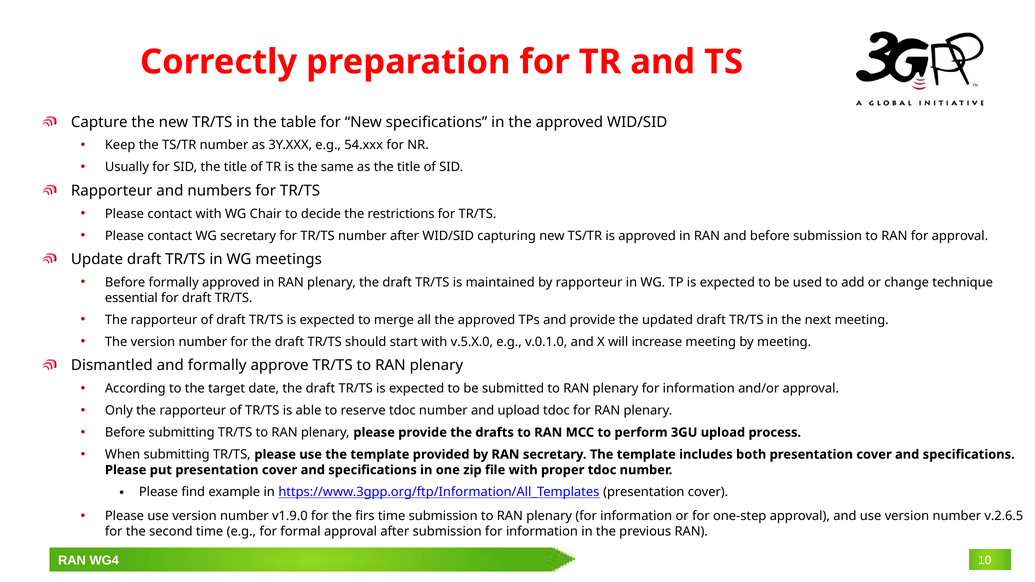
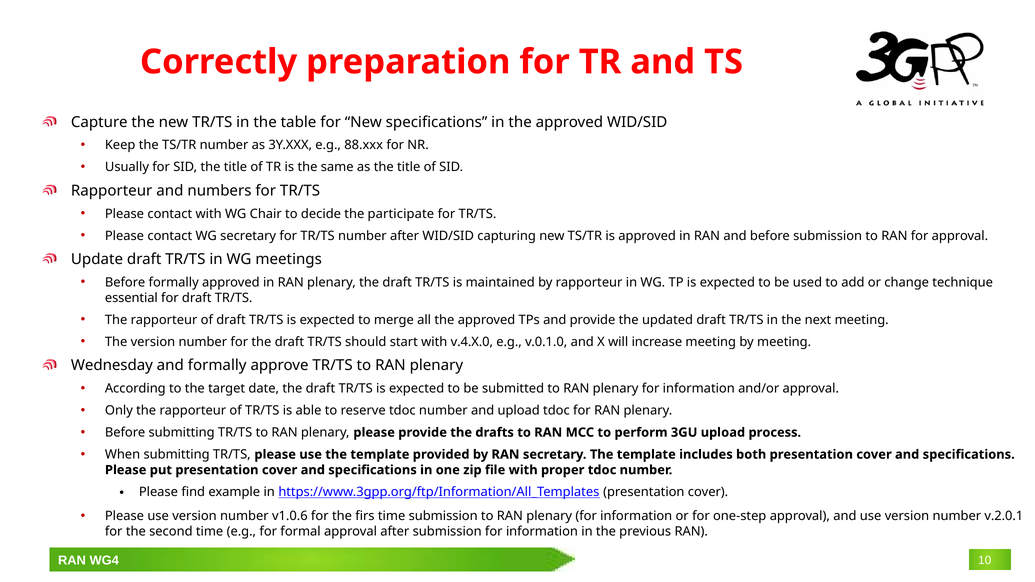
54.xxx: 54.xxx -> 88.xxx
restrictions: restrictions -> participate
v.5.X.0: v.5.X.0 -> v.4.X.0
Dismantled: Dismantled -> Wednesday
v1.9.0: v1.9.0 -> v1.0.6
v.2.6.5: v.2.6.5 -> v.2.0.1
